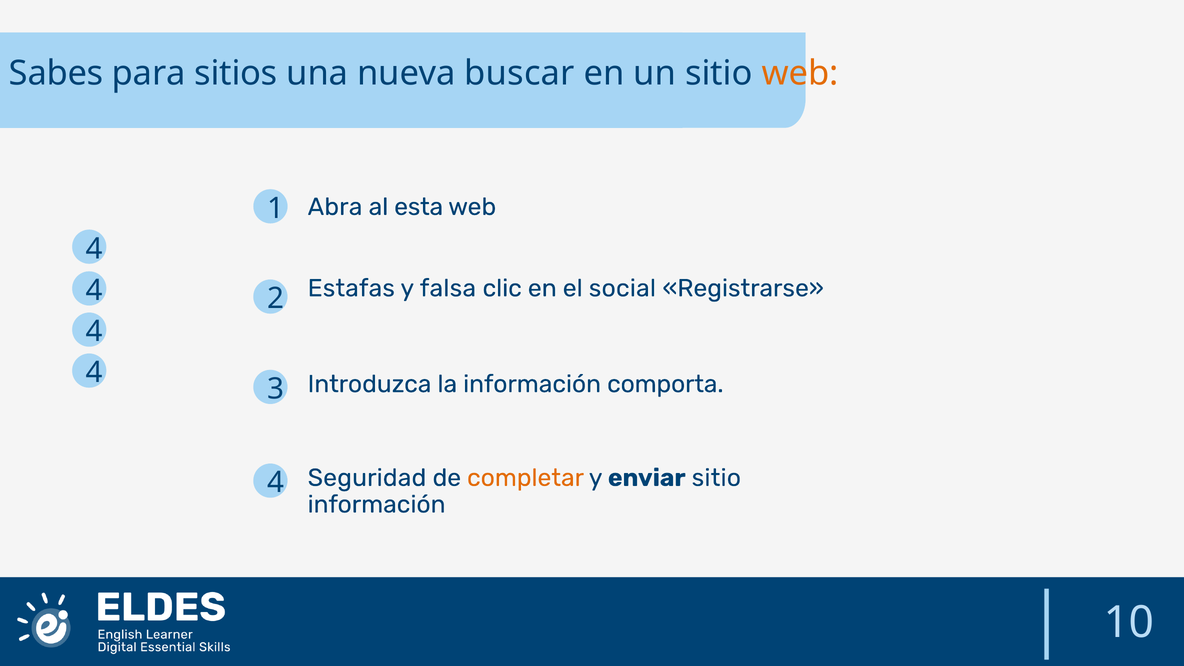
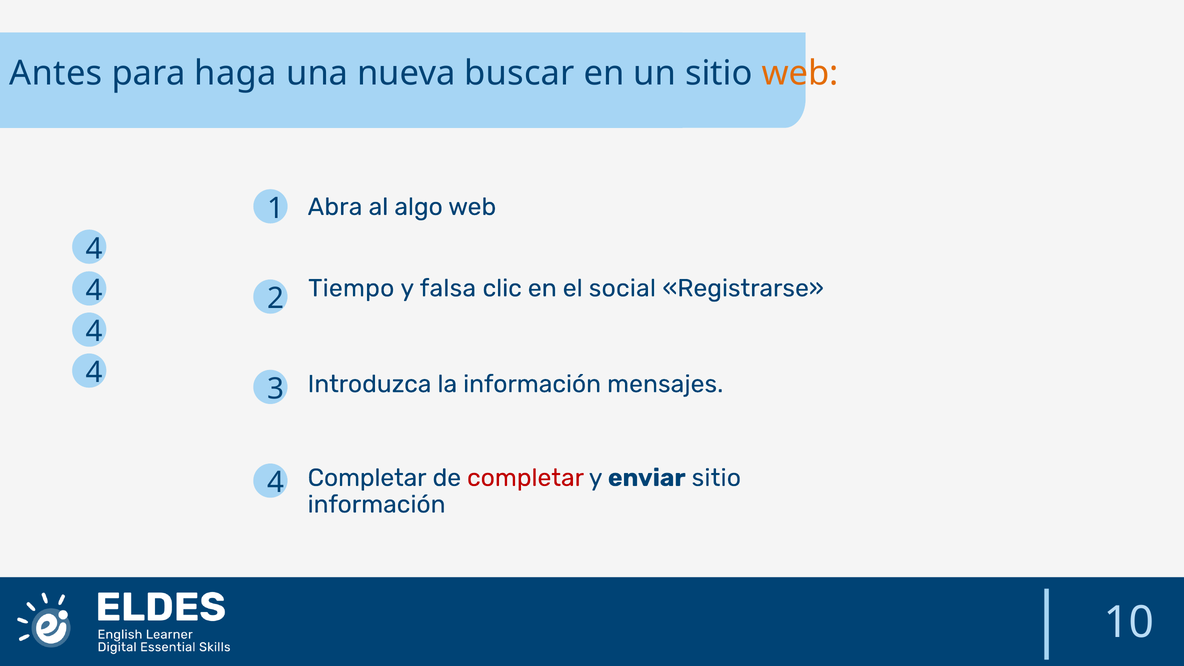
Sabes: Sabes -> Antes
sitios: sitios -> haga
esta: esta -> algo
Estafas: Estafas -> Tiempo
comporta: comporta -> mensajes
Seguridad at (367, 478): Seguridad -> Completar
completar at (526, 478) colour: orange -> red
